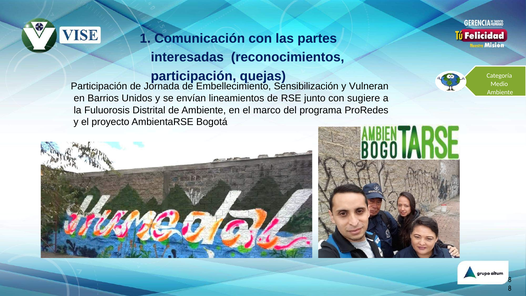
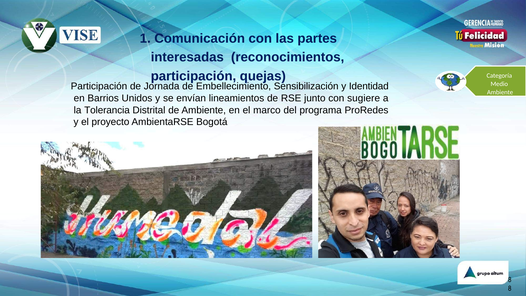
Vulneran: Vulneran -> Identidad
Fuluorosis: Fuluorosis -> Tolerancia
